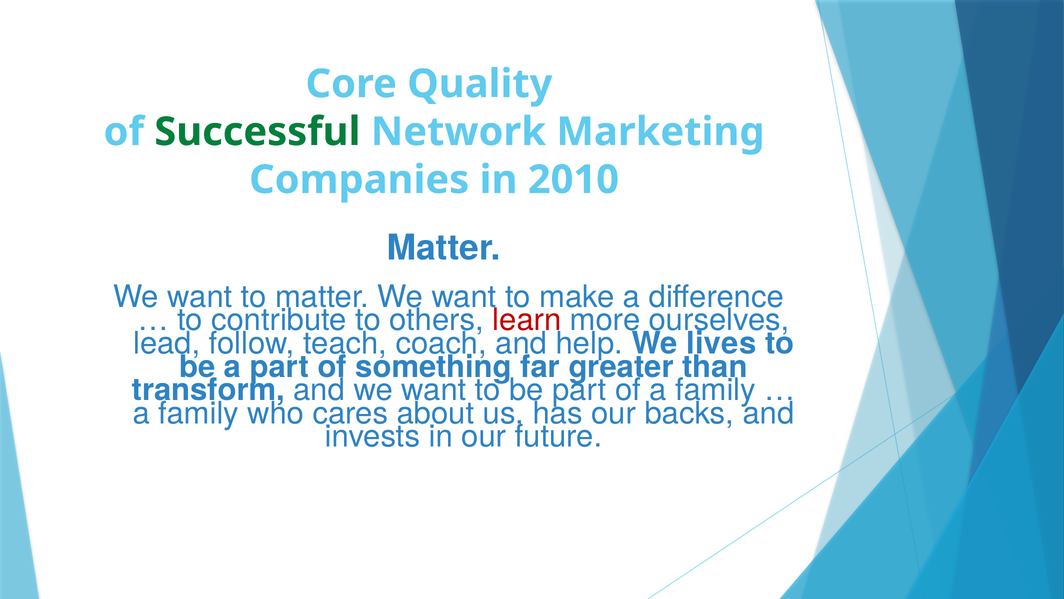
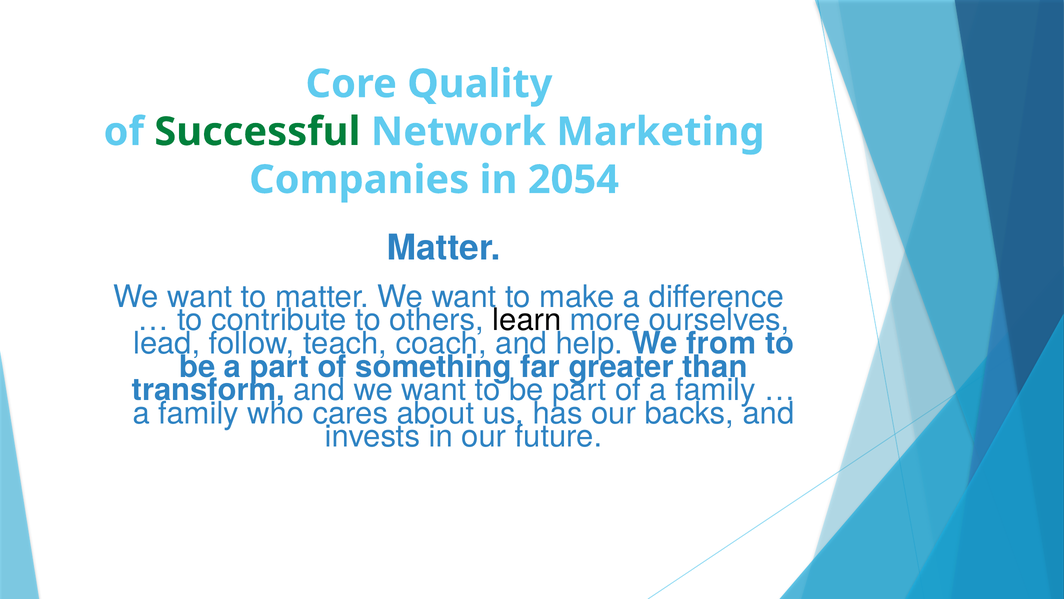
2010: 2010 -> 2054
learn colour: red -> black
lives: lives -> from
